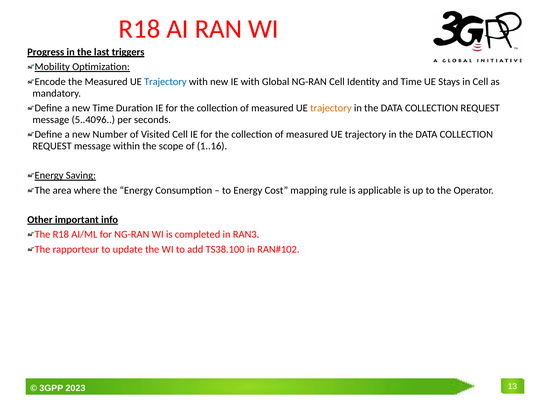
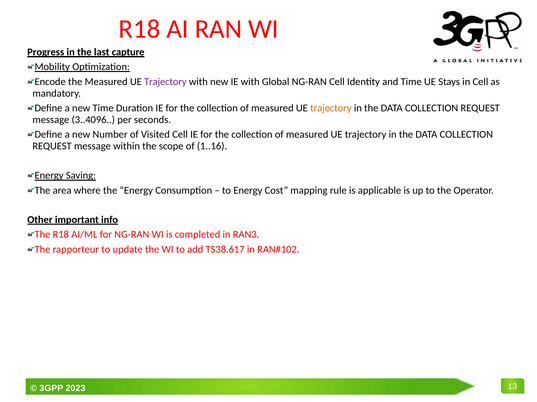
triggers: triggers -> capture
Trajectory at (165, 82) colour: blue -> purple
5..4096: 5..4096 -> 3..4096
TS38.100: TS38.100 -> TS38.617
